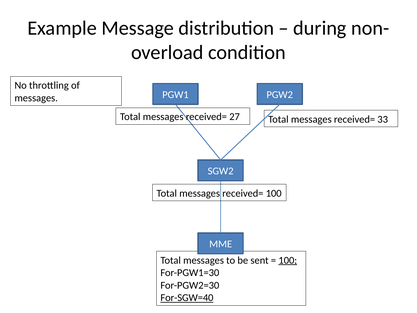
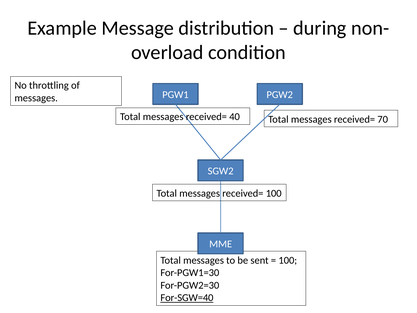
27: 27 -> 40
33: 33 -> 70
100 at (288, 260) underline: present -> none
